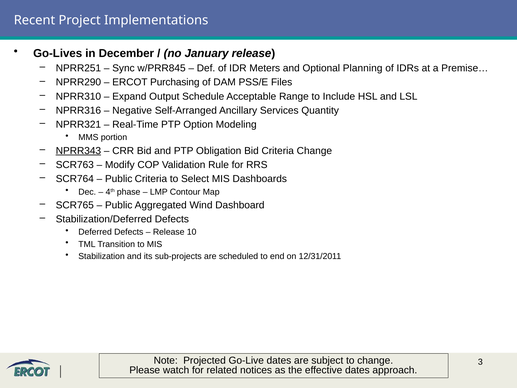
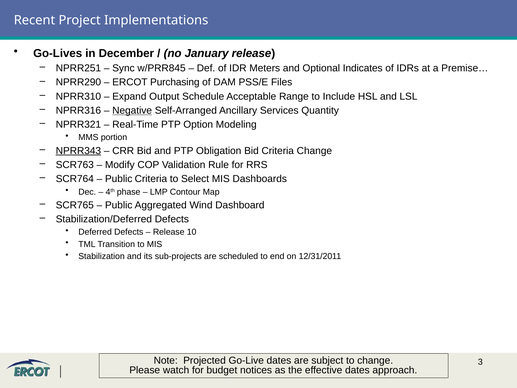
Planning: Planning -> Indicates
Negative underline: none -> present
related: related -> budget
